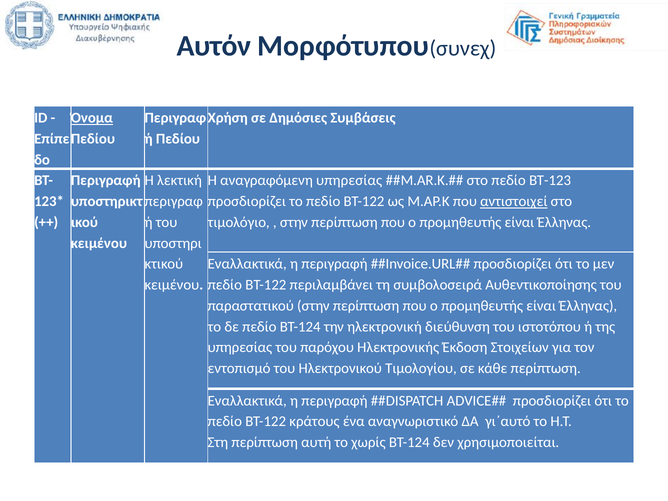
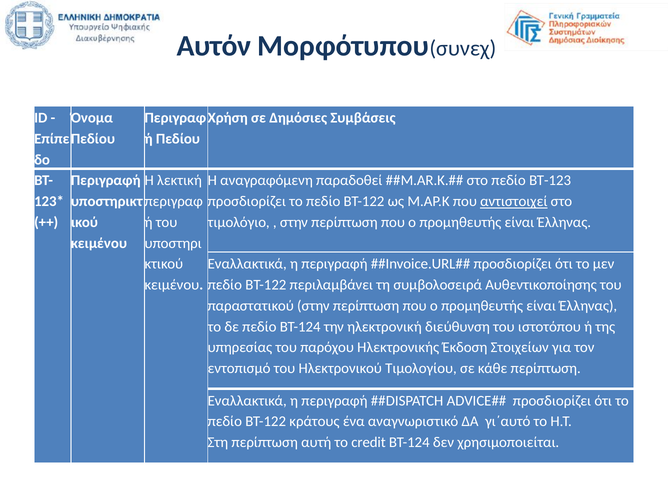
Όνομα underline: present -> none
αναγραφόμενη υπηρεσίας: υπηρεσίας -> παραδοθεί
χωρίς: χωρίς -> credit
